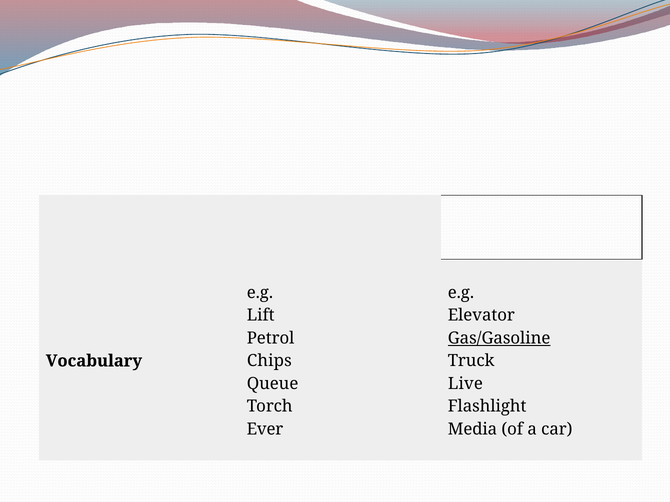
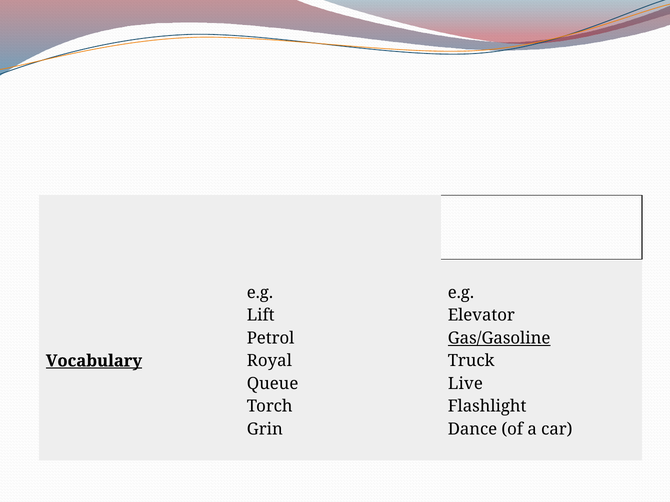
Vocabulary underline: none -> present
Chips: Chips -> Royal
Ever: Ever -> Grin
Media: Media -> Dance
